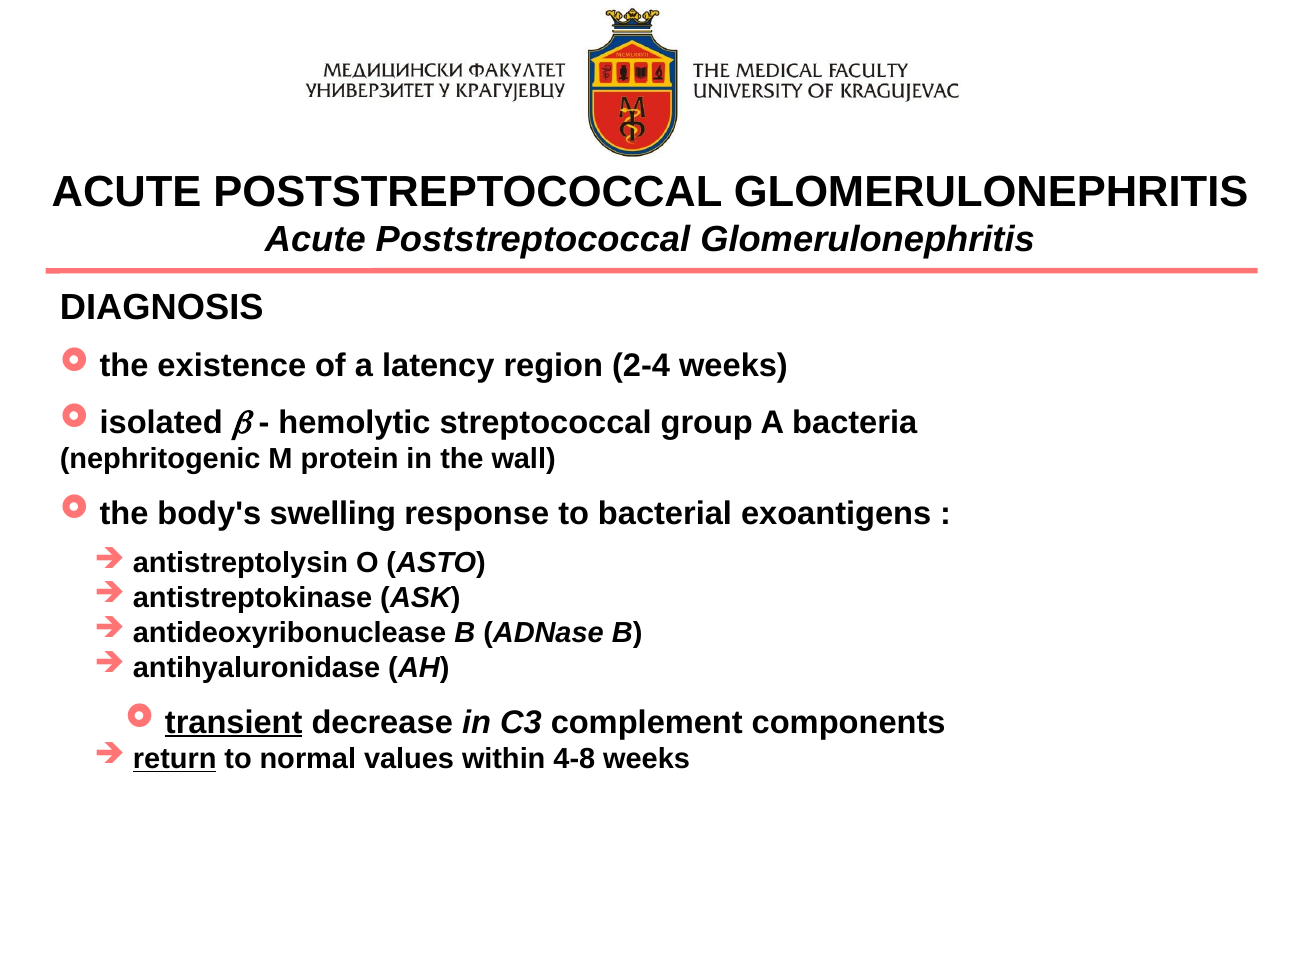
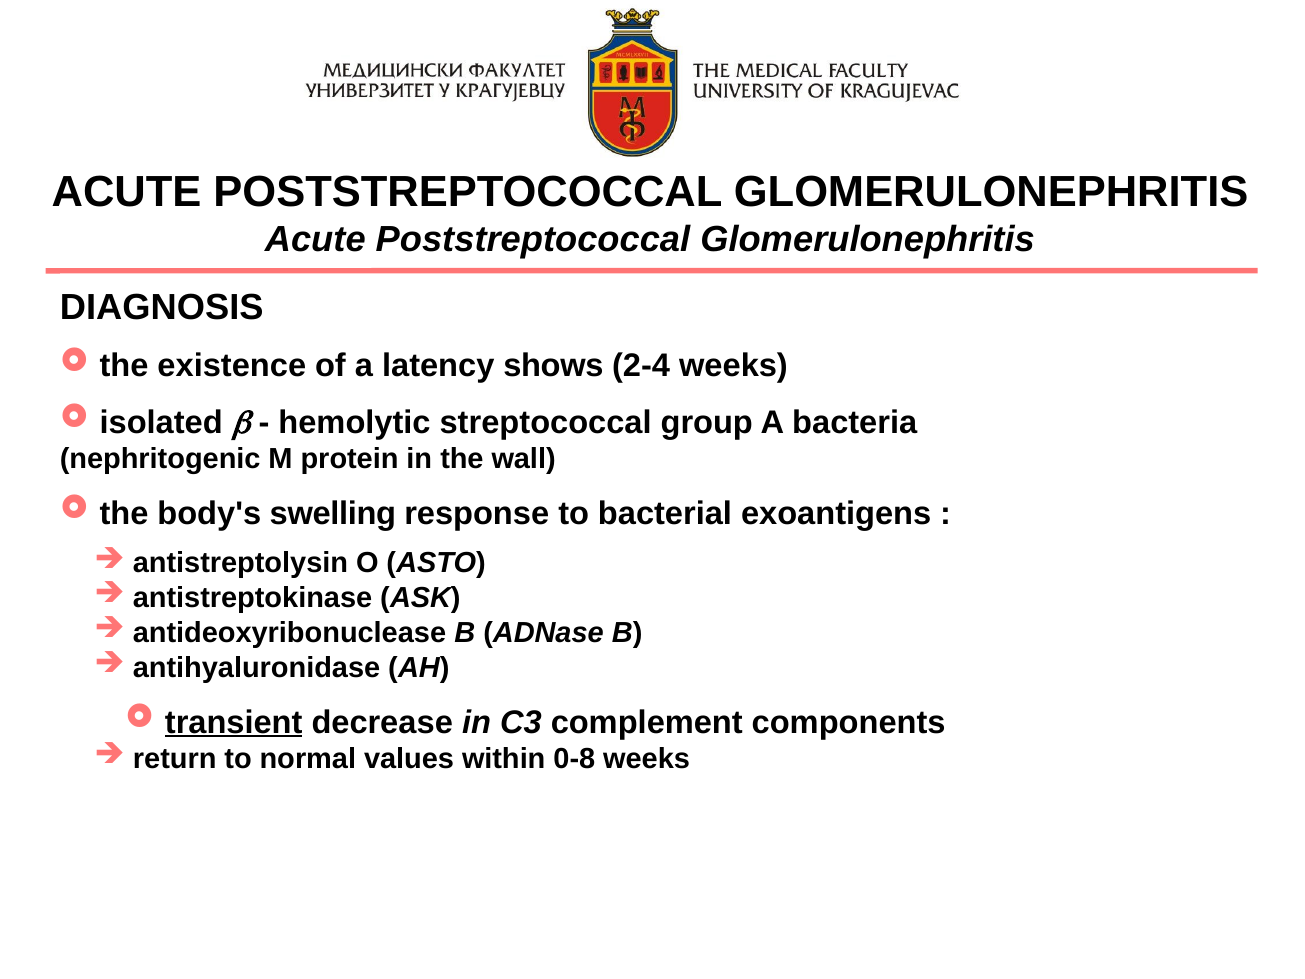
region: region -> shows
return underline: present -> none
4-8: 4-8 -> 0-8
